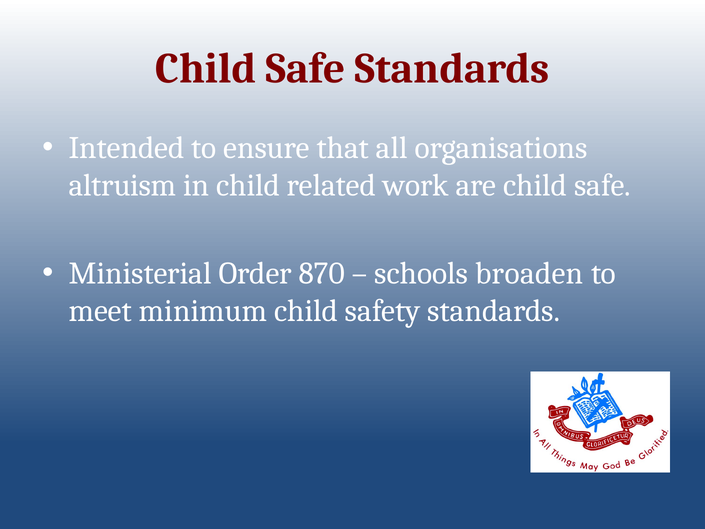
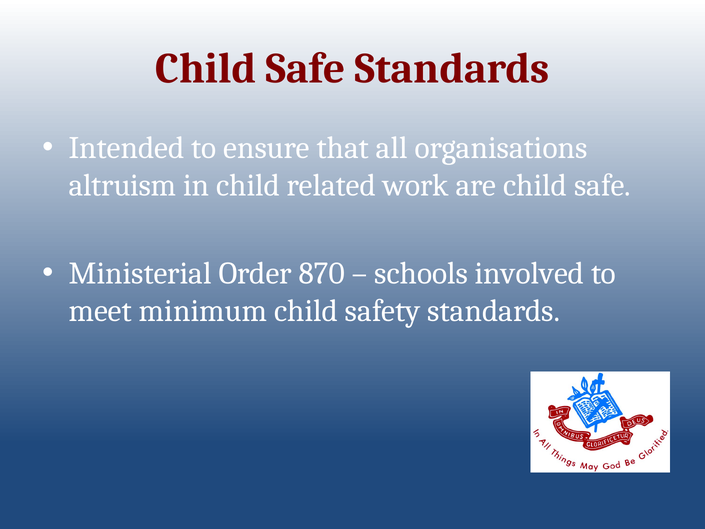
broaden: broaden -> involved
